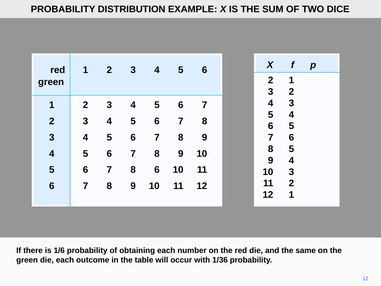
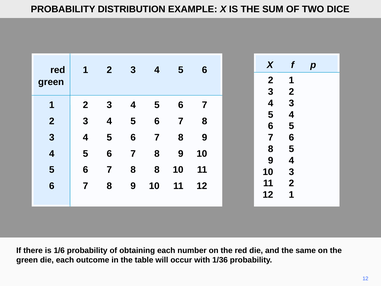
8 6: 6 -> 8
